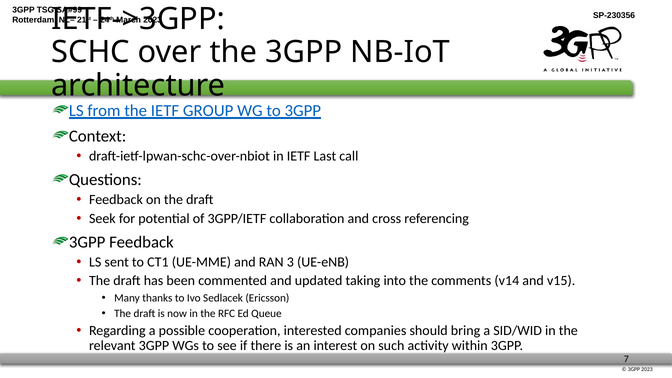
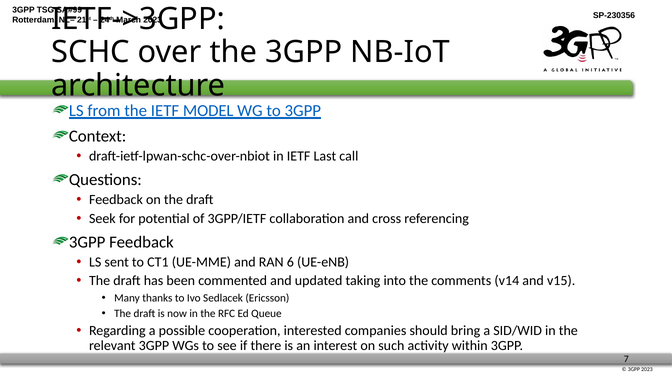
GROUP: GROUP -> MODEL
3: 3 -> 6
